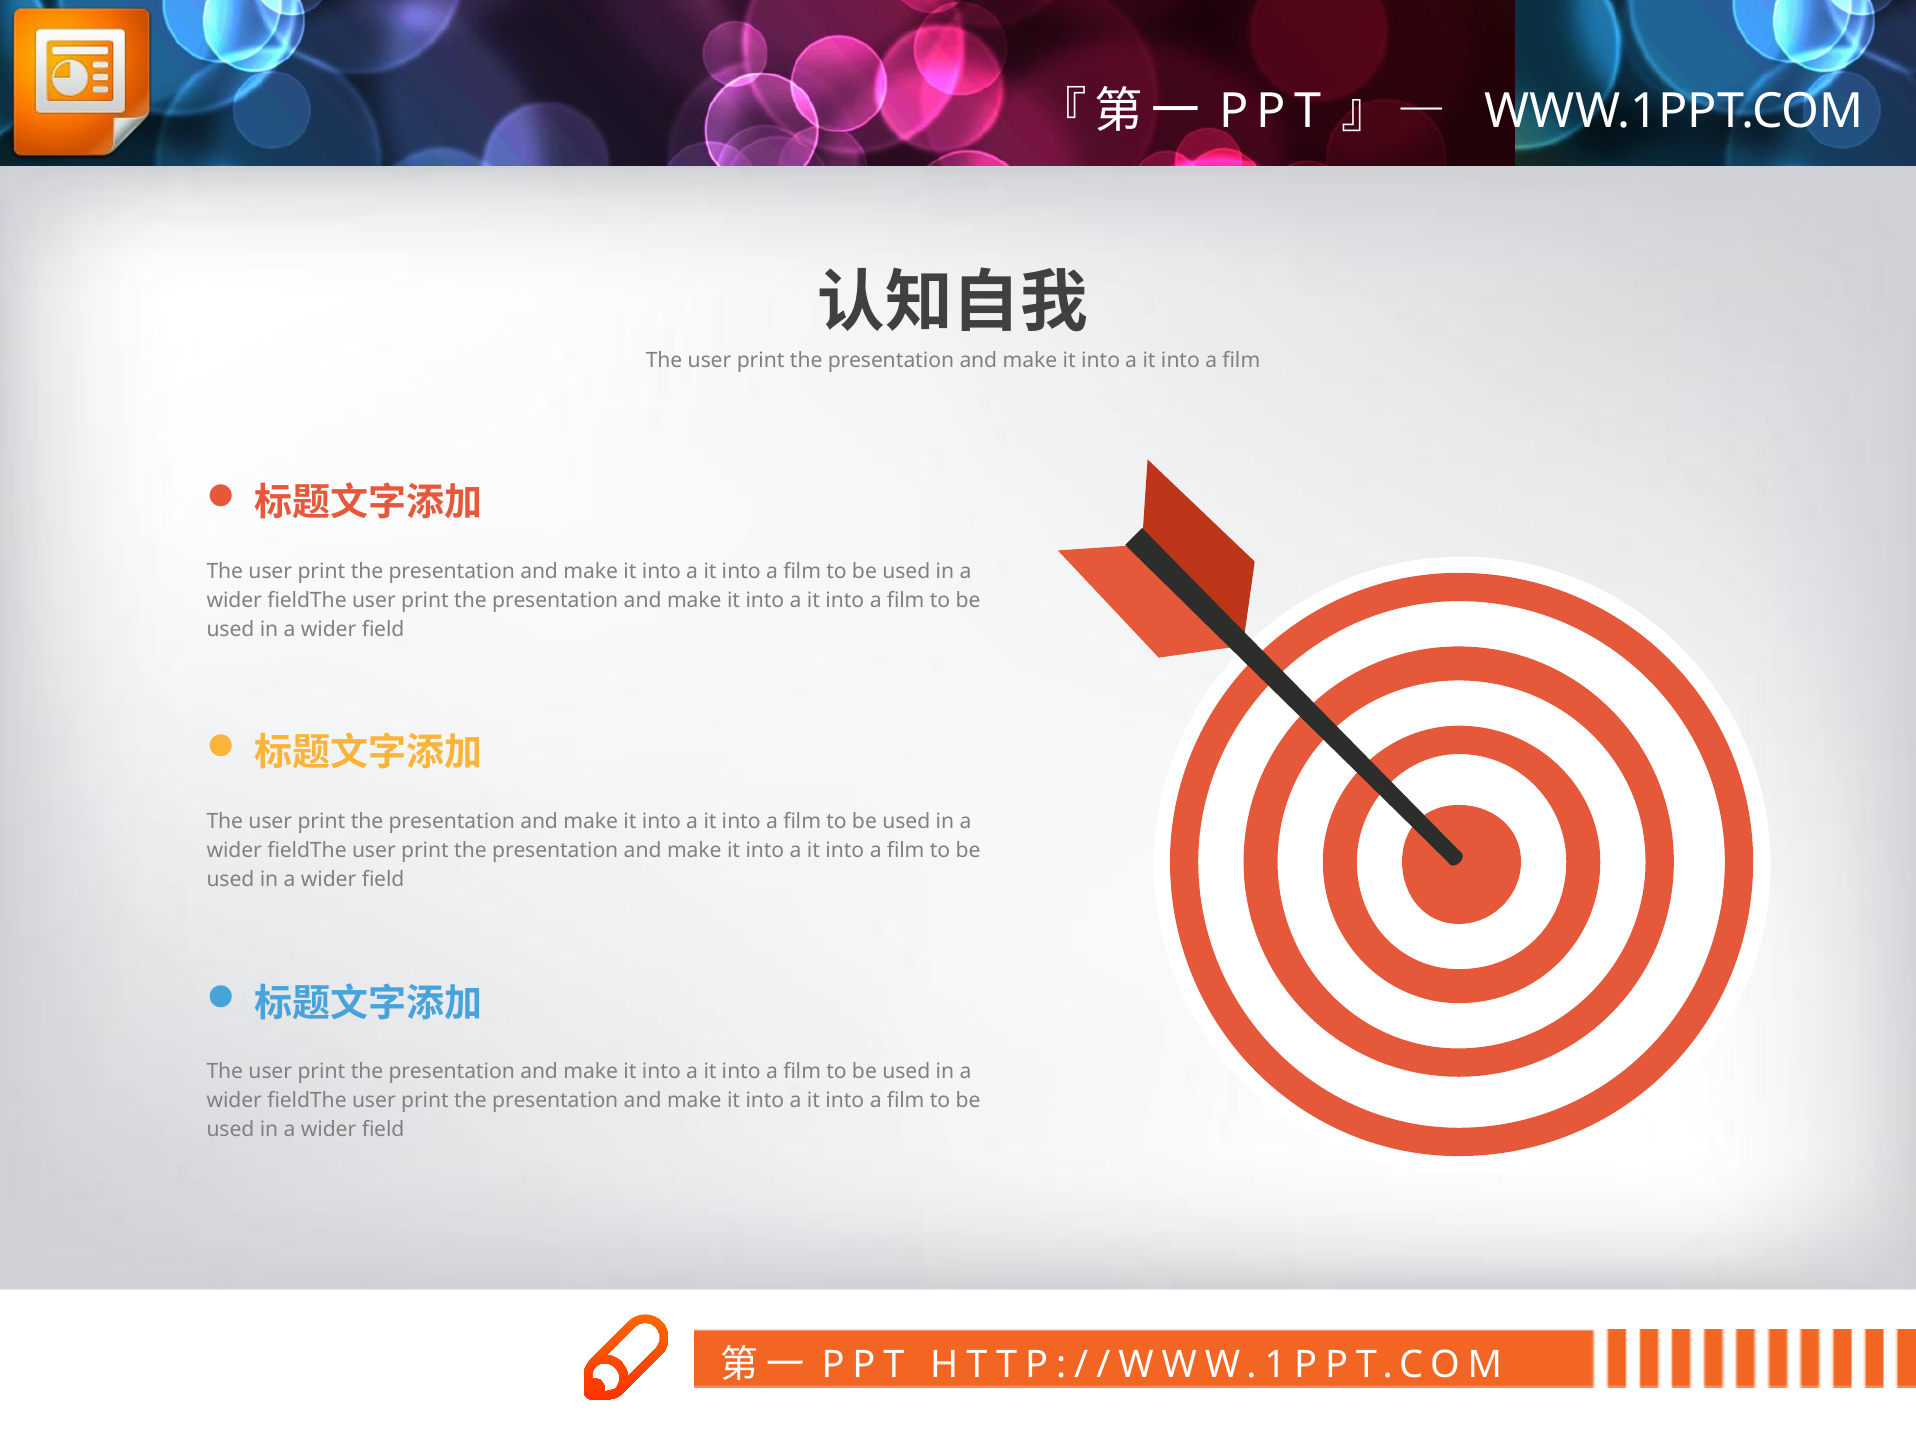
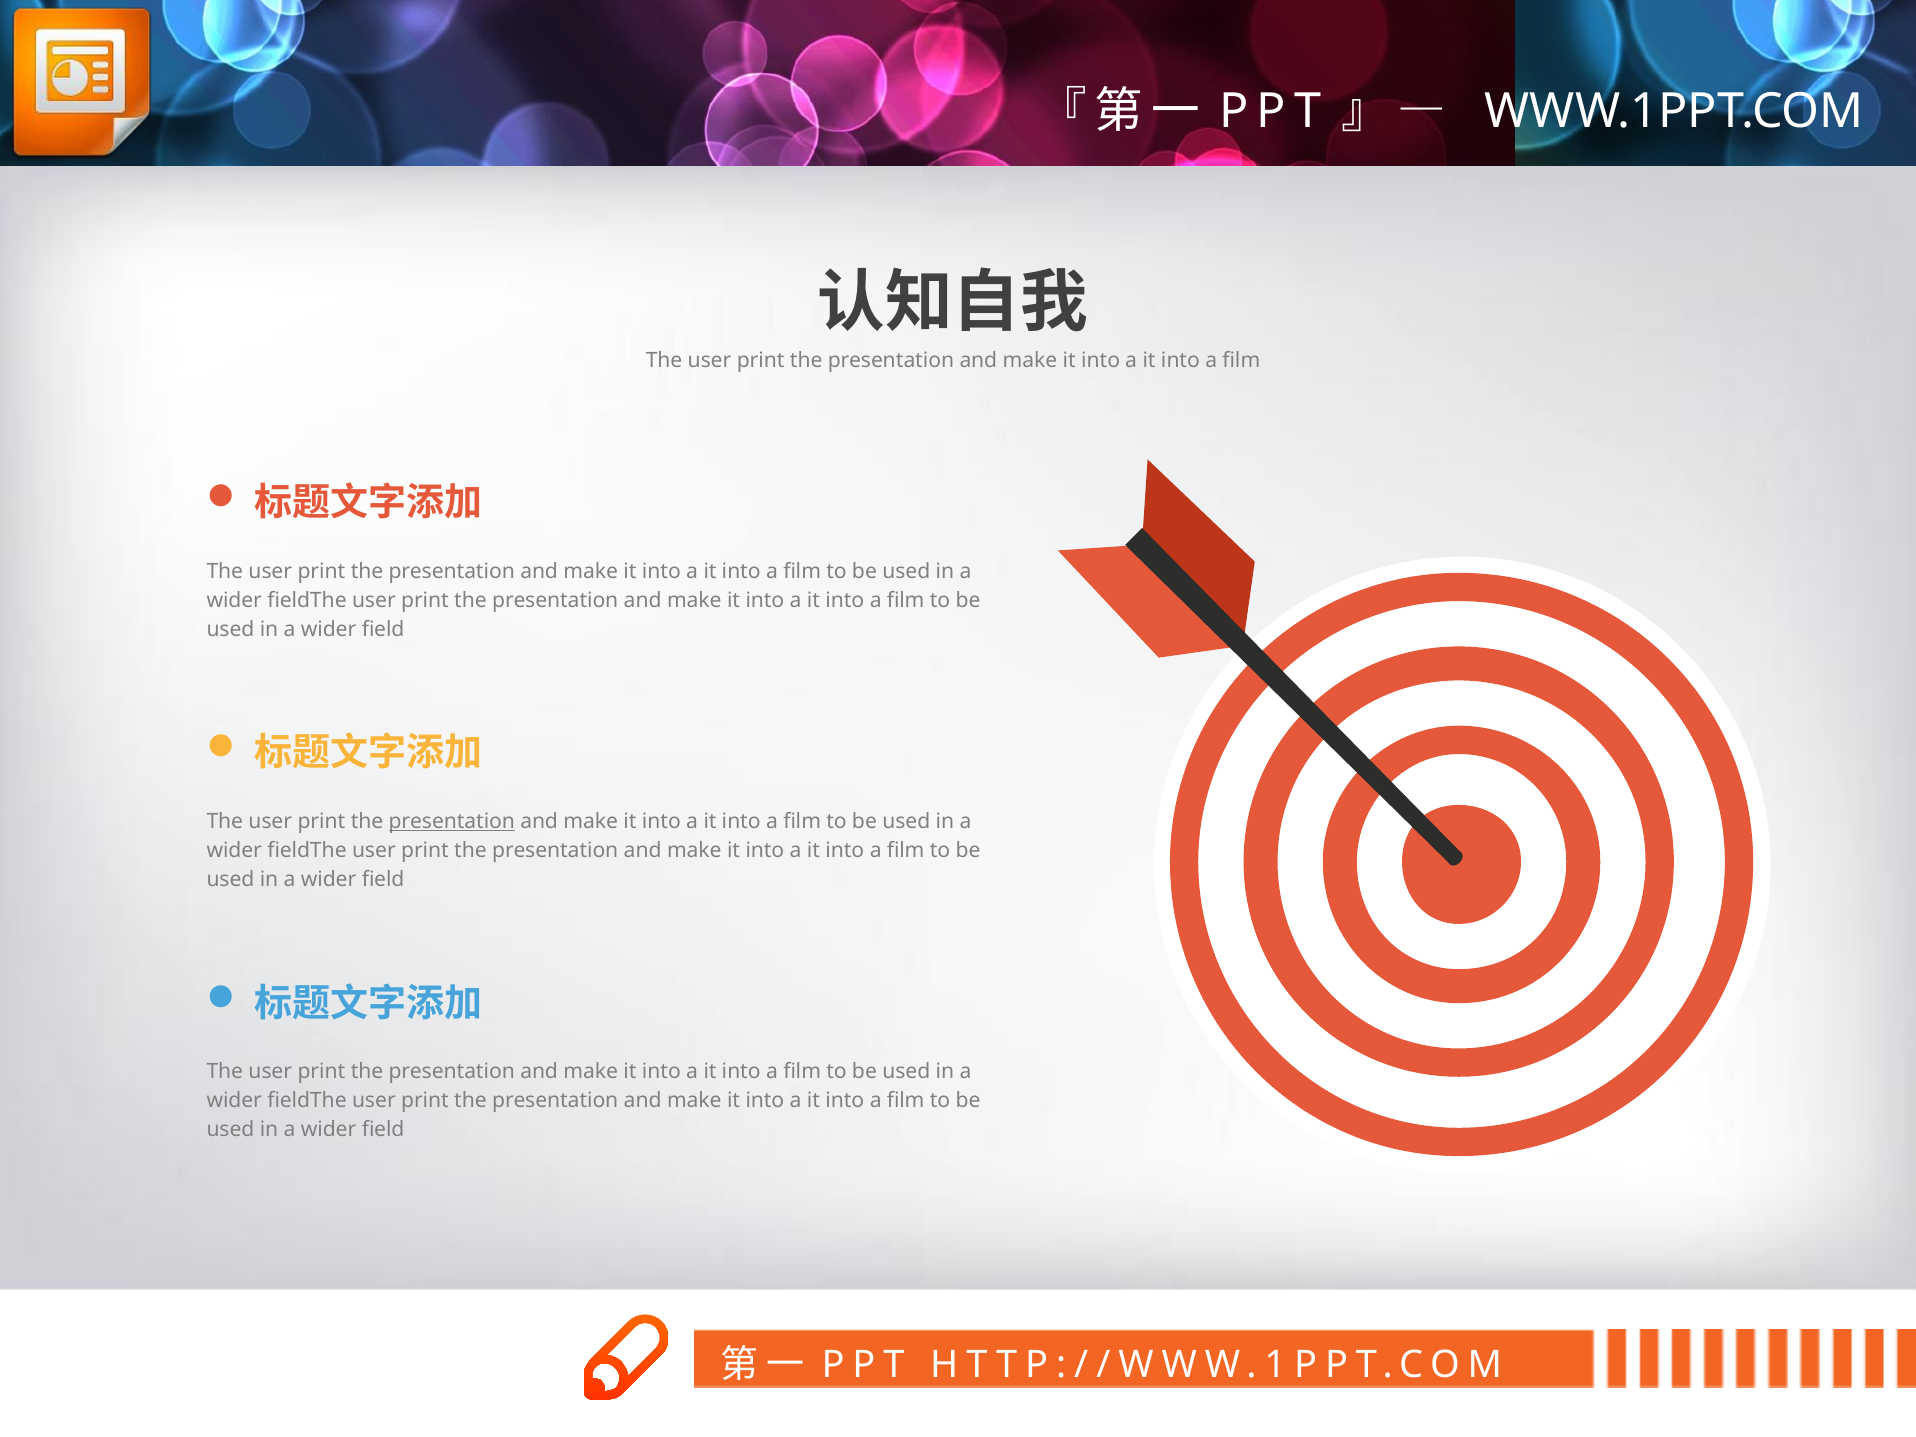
presentation at (452, 821) underline: none -> present
